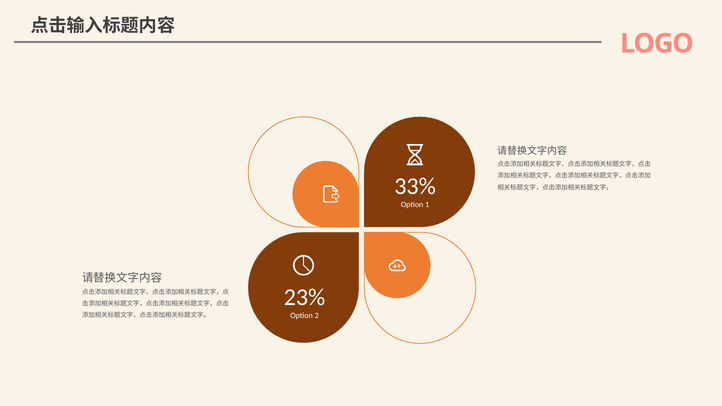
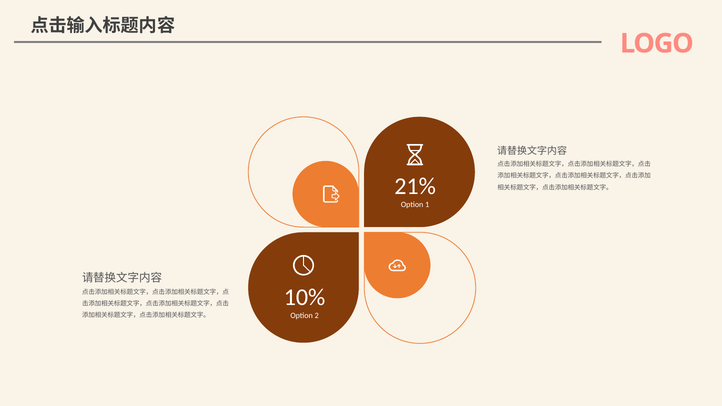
33%: 33% -> 21%
23%: 23% -> 10%
